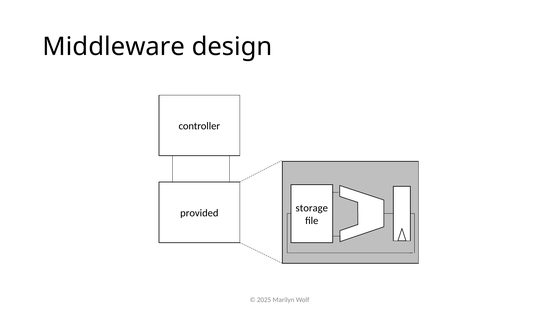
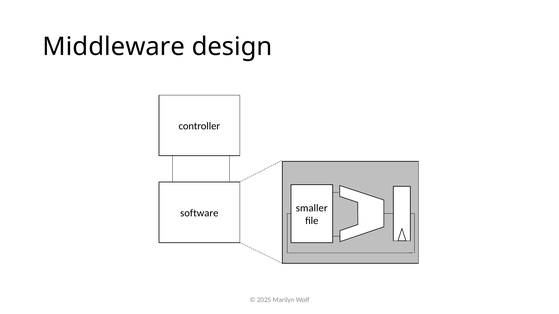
storage: storage -> smaller
provided: provided -> software
